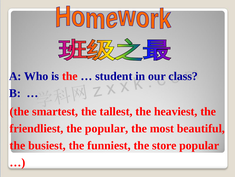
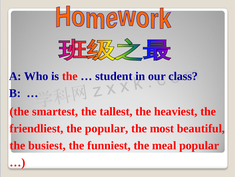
store: store -> meal
